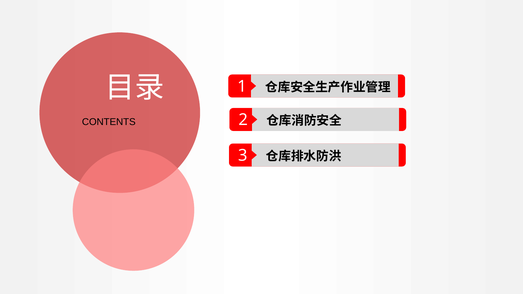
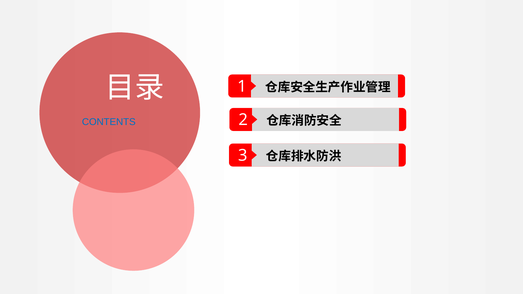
CONTENTS colour: black -> blue
